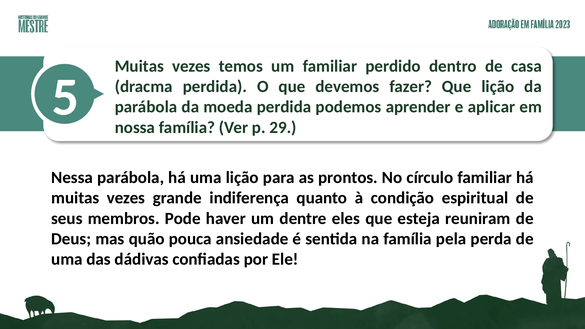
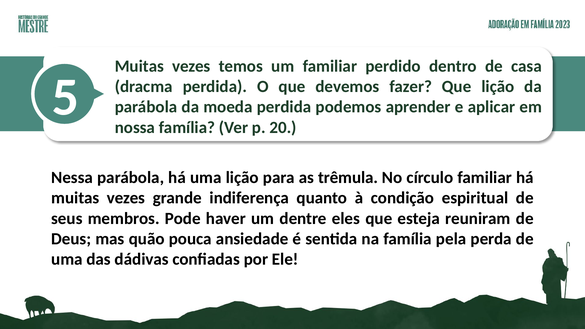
29: 29 -> 20
prontos: prontos -> trêmula
